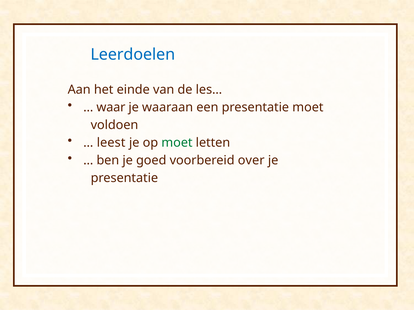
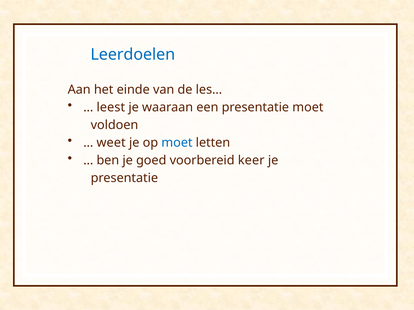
waar: waar -> leest
leest: leest -> weet
moet at (177, 143) colour: green -> blue
over: over -> keer
